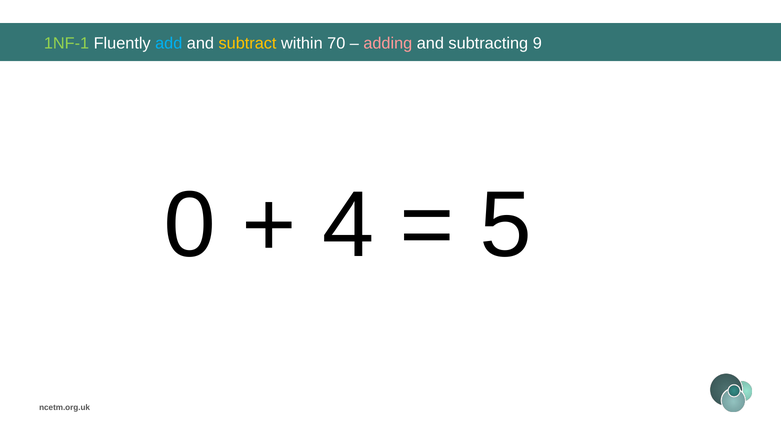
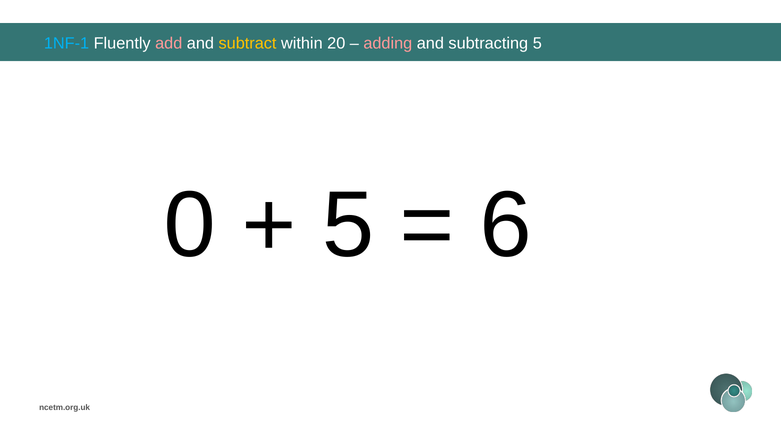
1NF-1 colour: light green -> light blue
add colour: light blue -> pink
70: 70 -> 20
subtracting 9: 9 -> 5
4 at (348, 225): 4 -> 5
5: 5 -> 6
